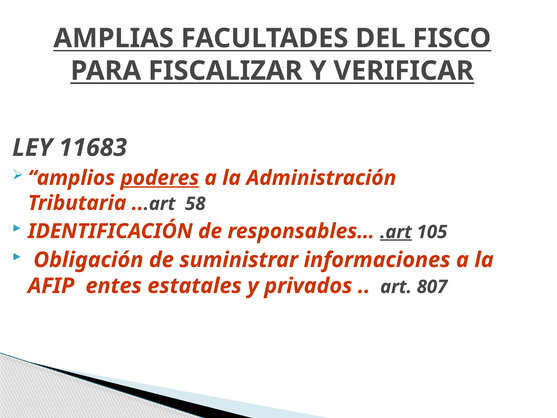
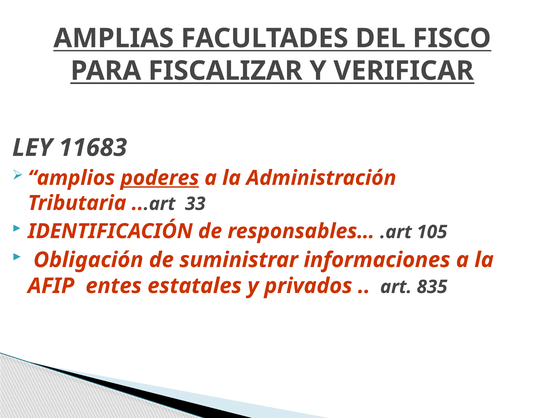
58: 58 -> 33
.art underline: present -> none
807: 807 -> 835
